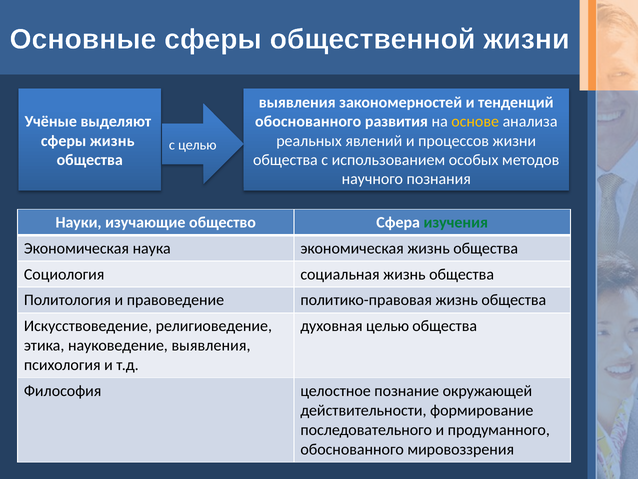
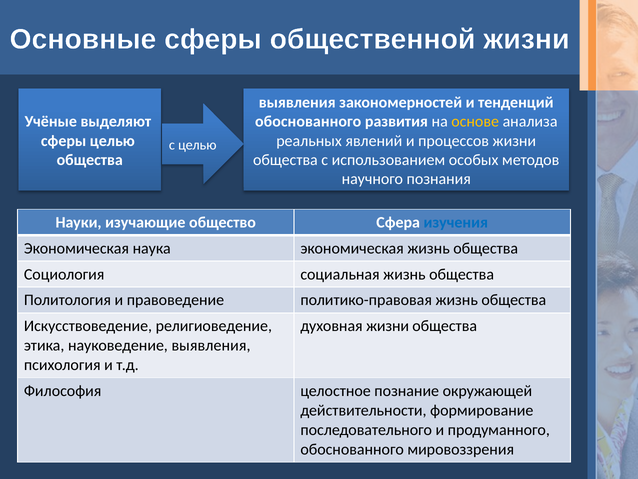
сферы жизнь: жизнь -> целью
изучения colour: green -> blue
духовная целью: целью -> жизни
